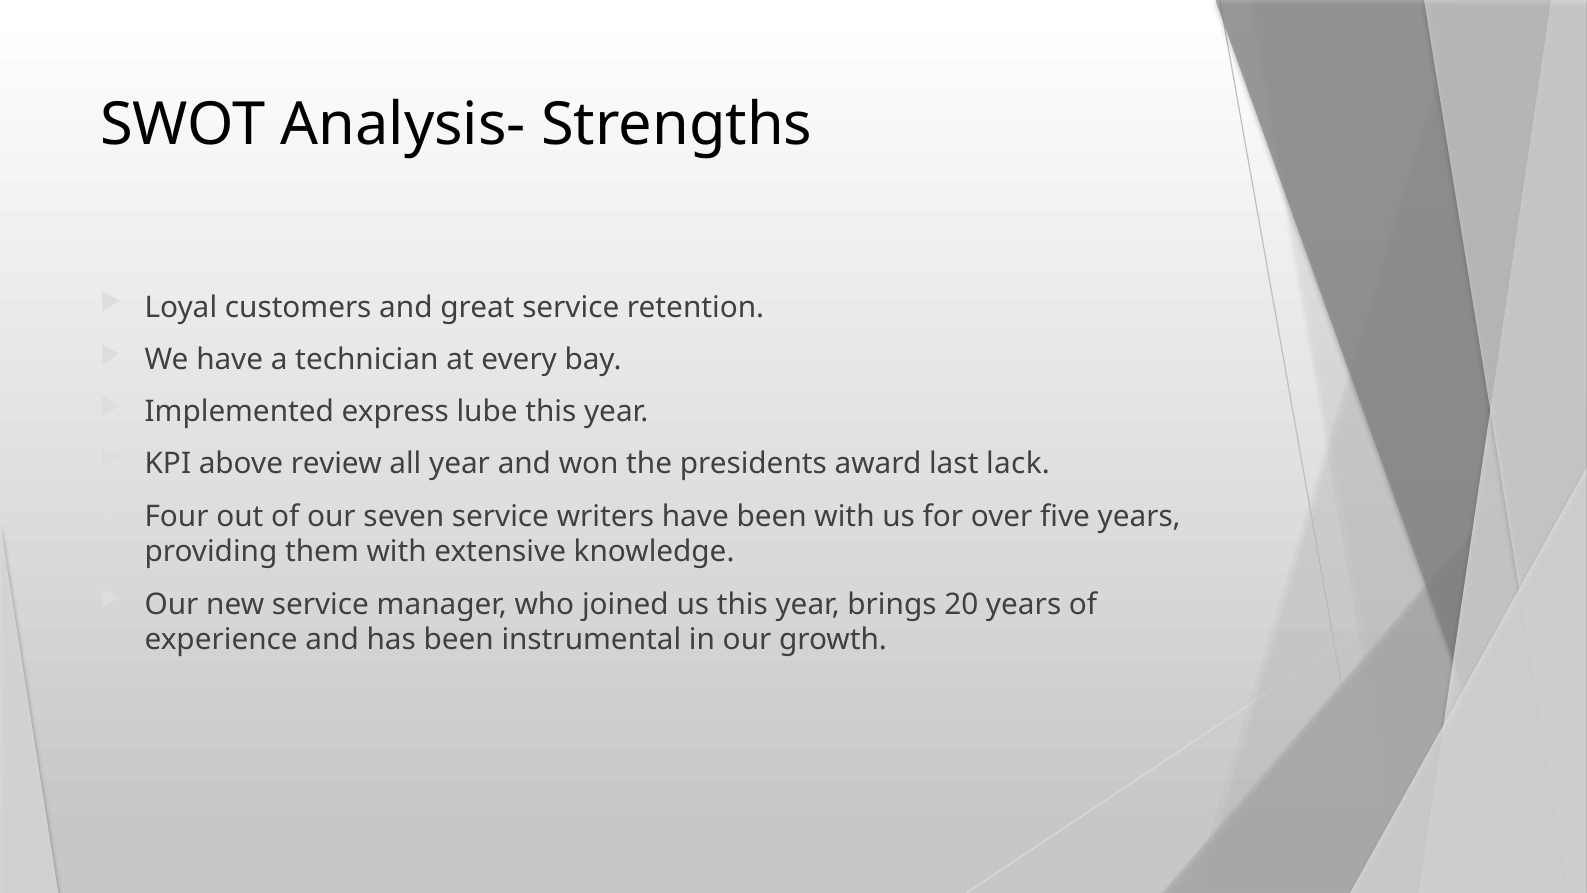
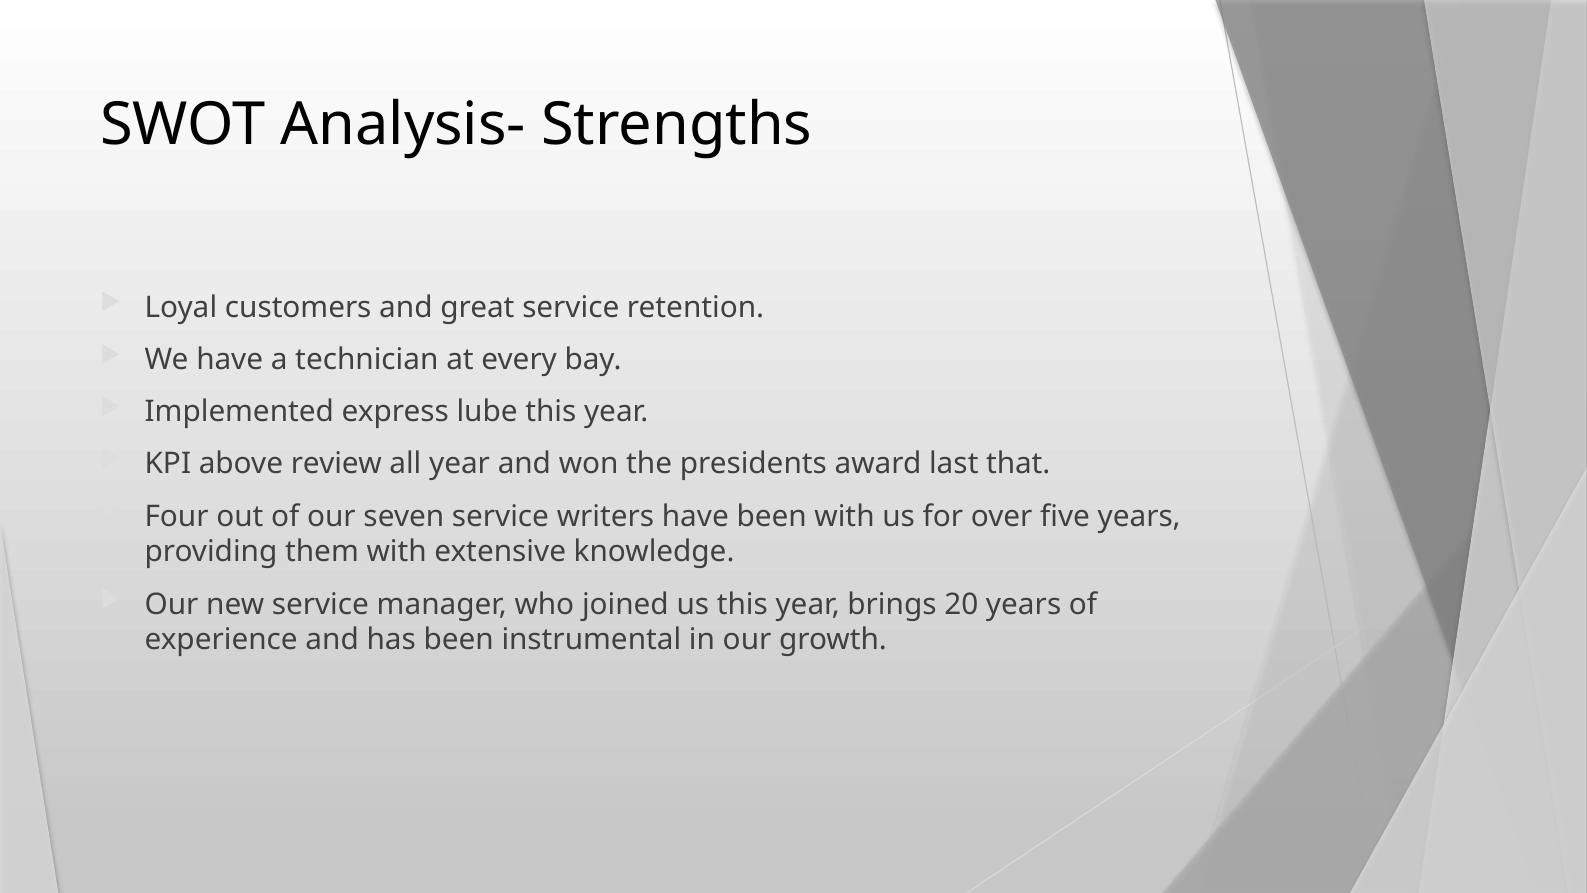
lack: lack -> that
